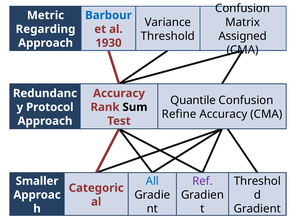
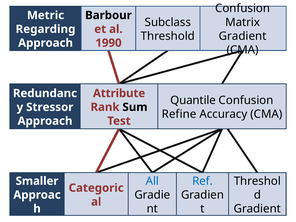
Barbour colour: blue -> black
Variance: Variance -> Subclass
Assigned at (243, 36): Assigned -> Gradient
1930: 1930 -> 1990
Accuracy at (119, 93): Accuracy -> Attribute
Protocol: Protocol -> Stressor
Ref colour: purple -> blue
